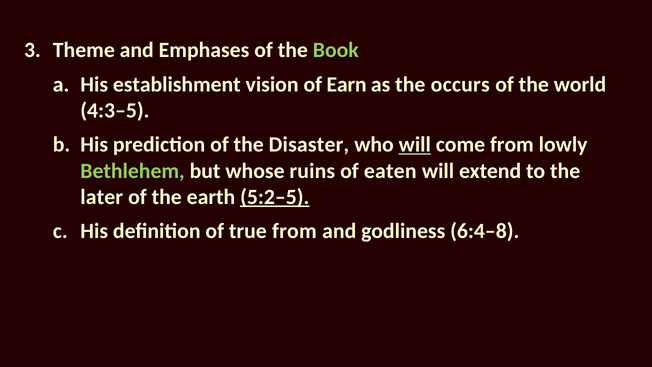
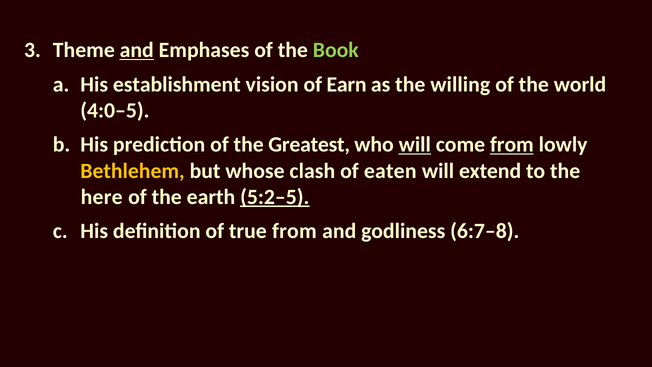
and at (137, 50) underline: none -> present
occurs: occurs -> willing
4:3–5: 4:3–5 -> 4:0–5
Disaster: Disaster -> Greatest
from at (512, 145) underline: none -> present
Bethlehem colour: light green -> yellow
ruins: ruins -> clash
later: later -> here
6:4–8: 6:4–8 -> 6:7–8
